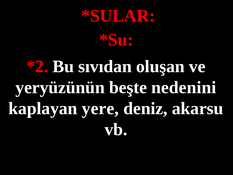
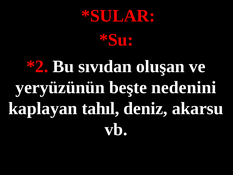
yere: yere -> tahıl
